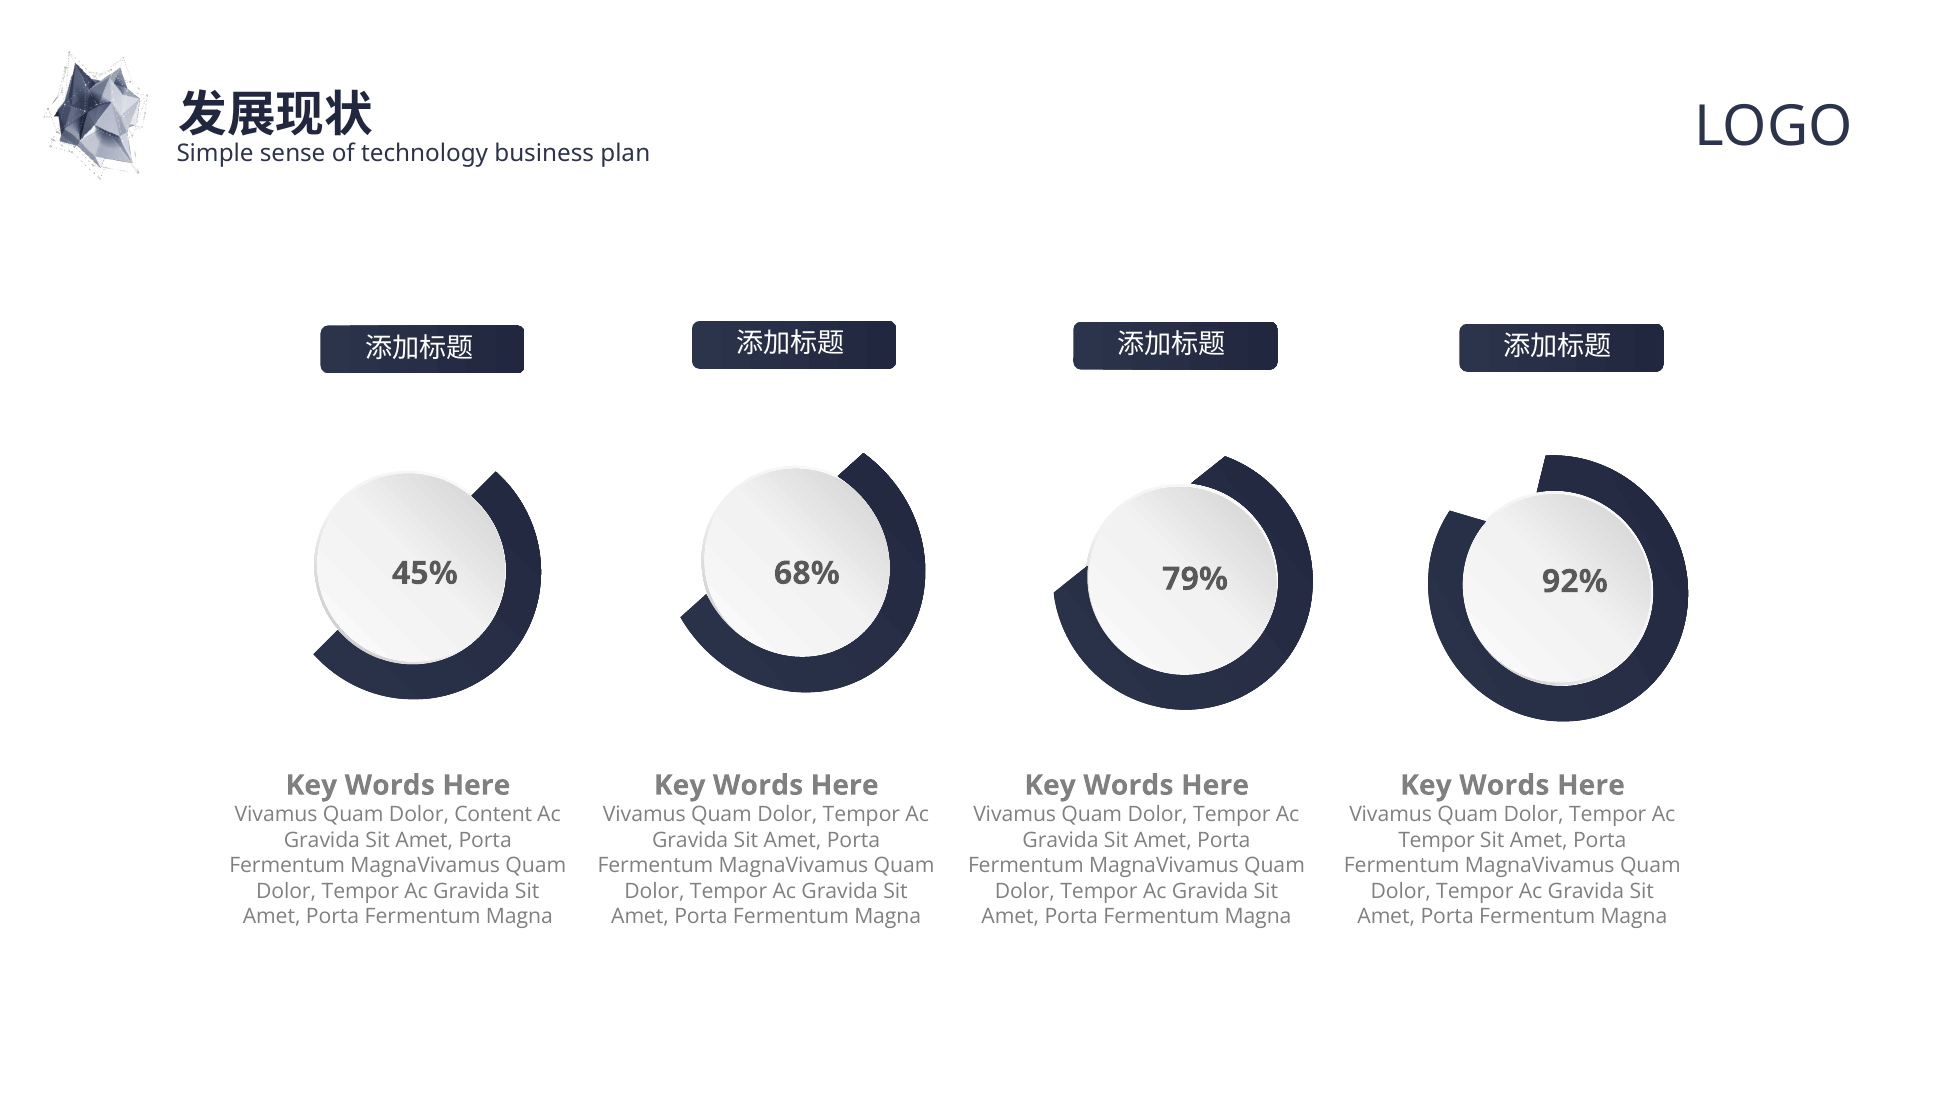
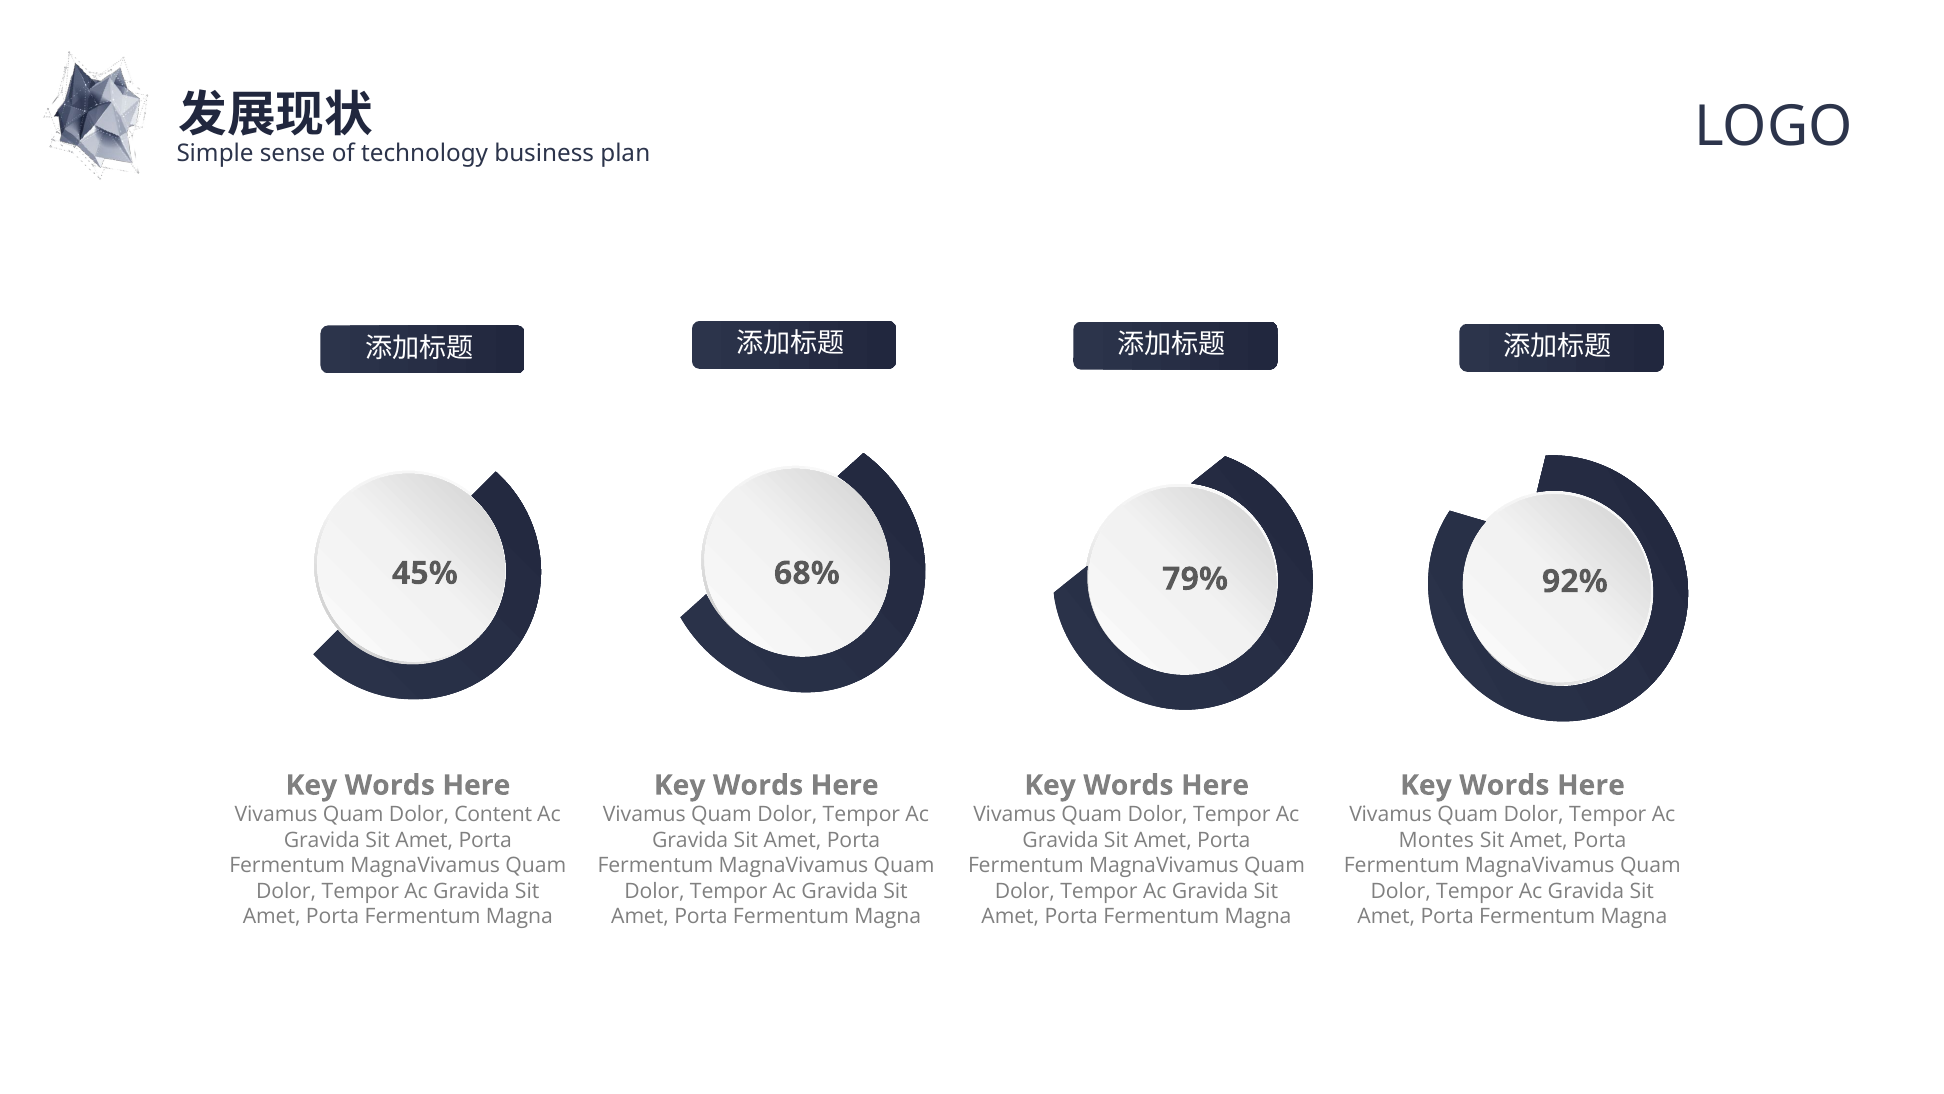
Tempor at (1437, 840): Tempor -> Montes
